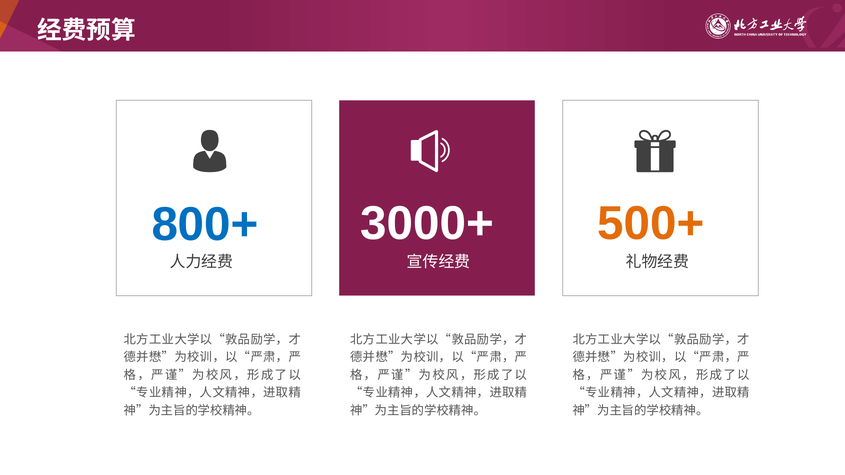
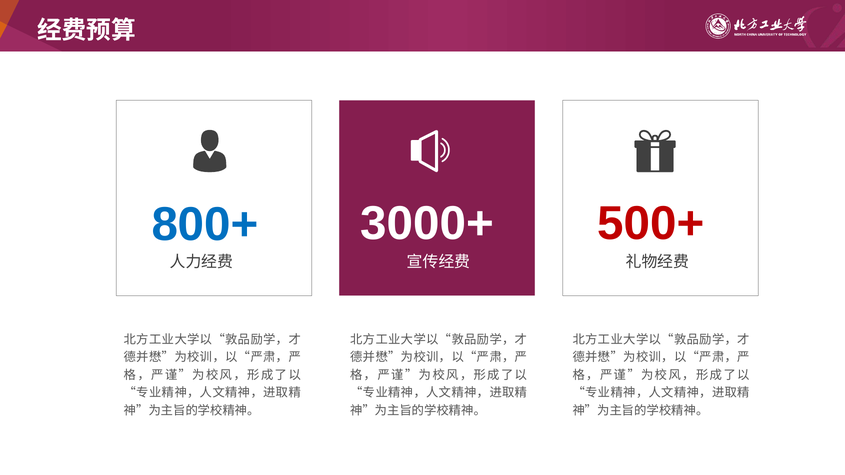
500+ colour: orange -> red
